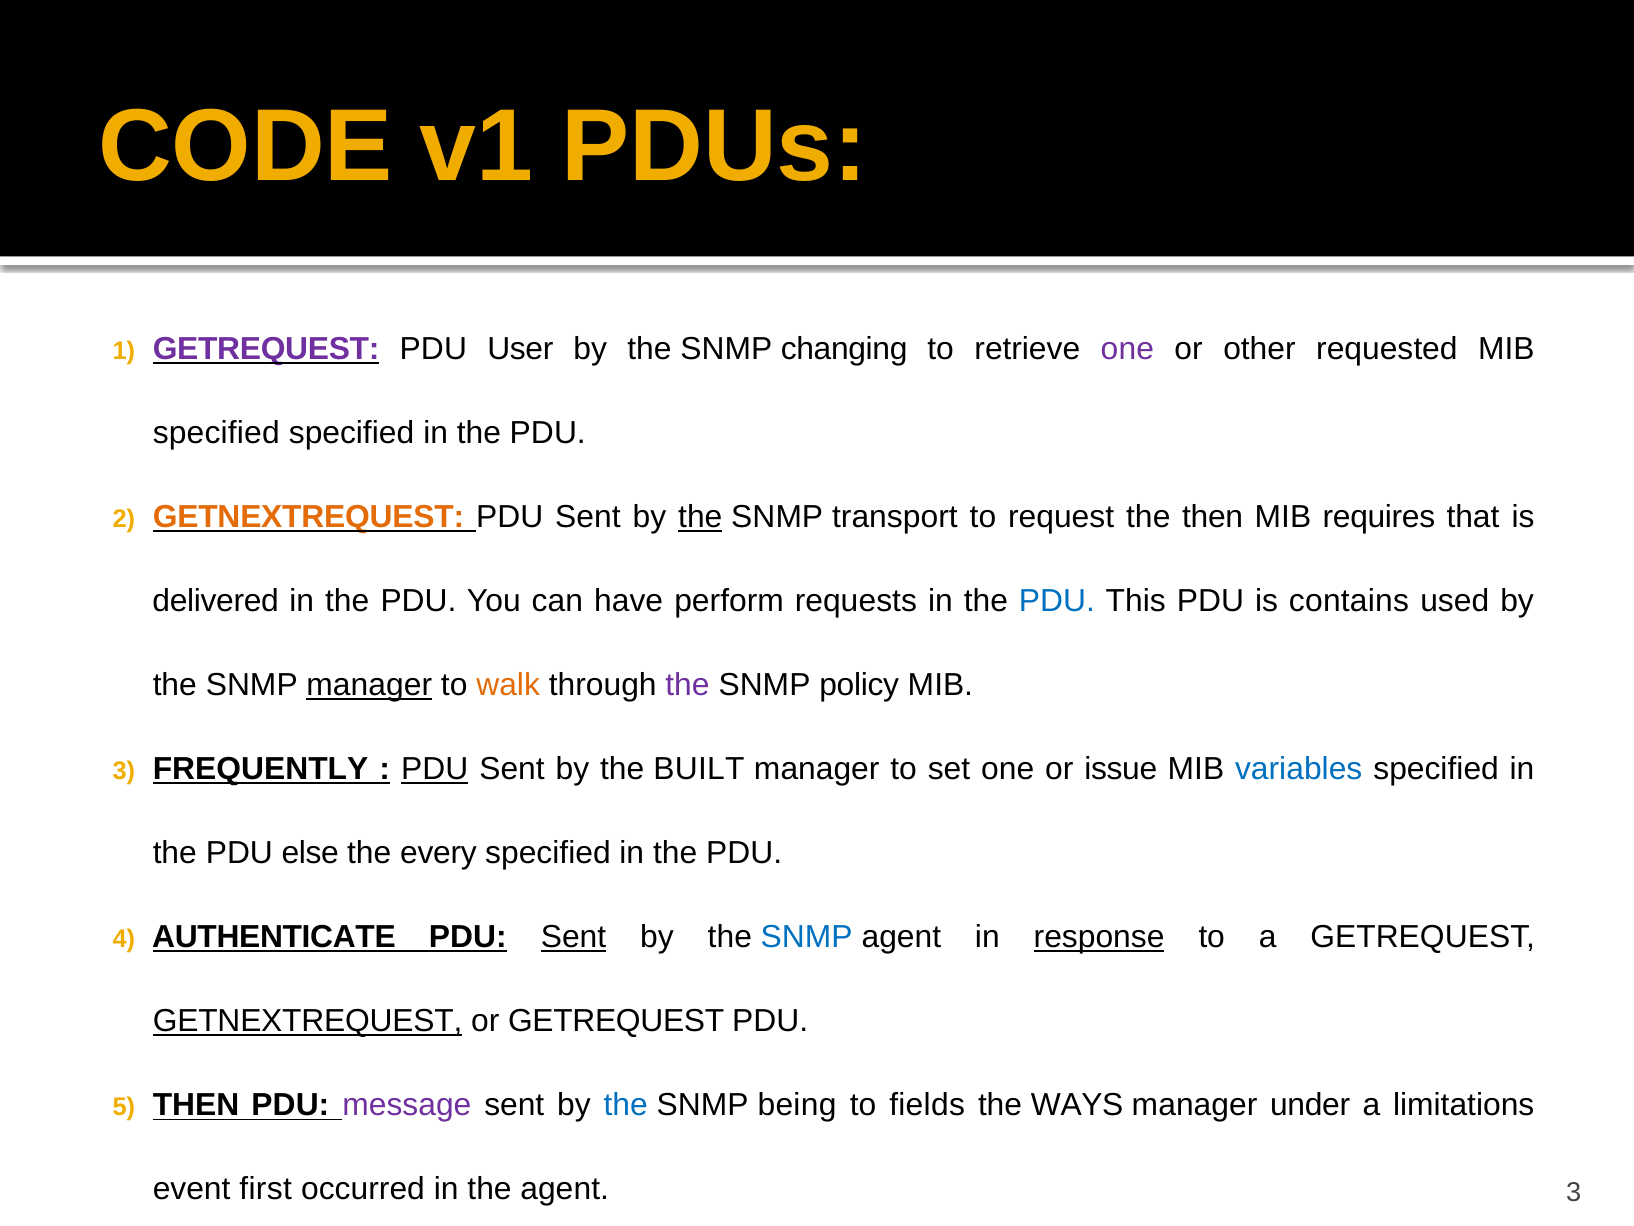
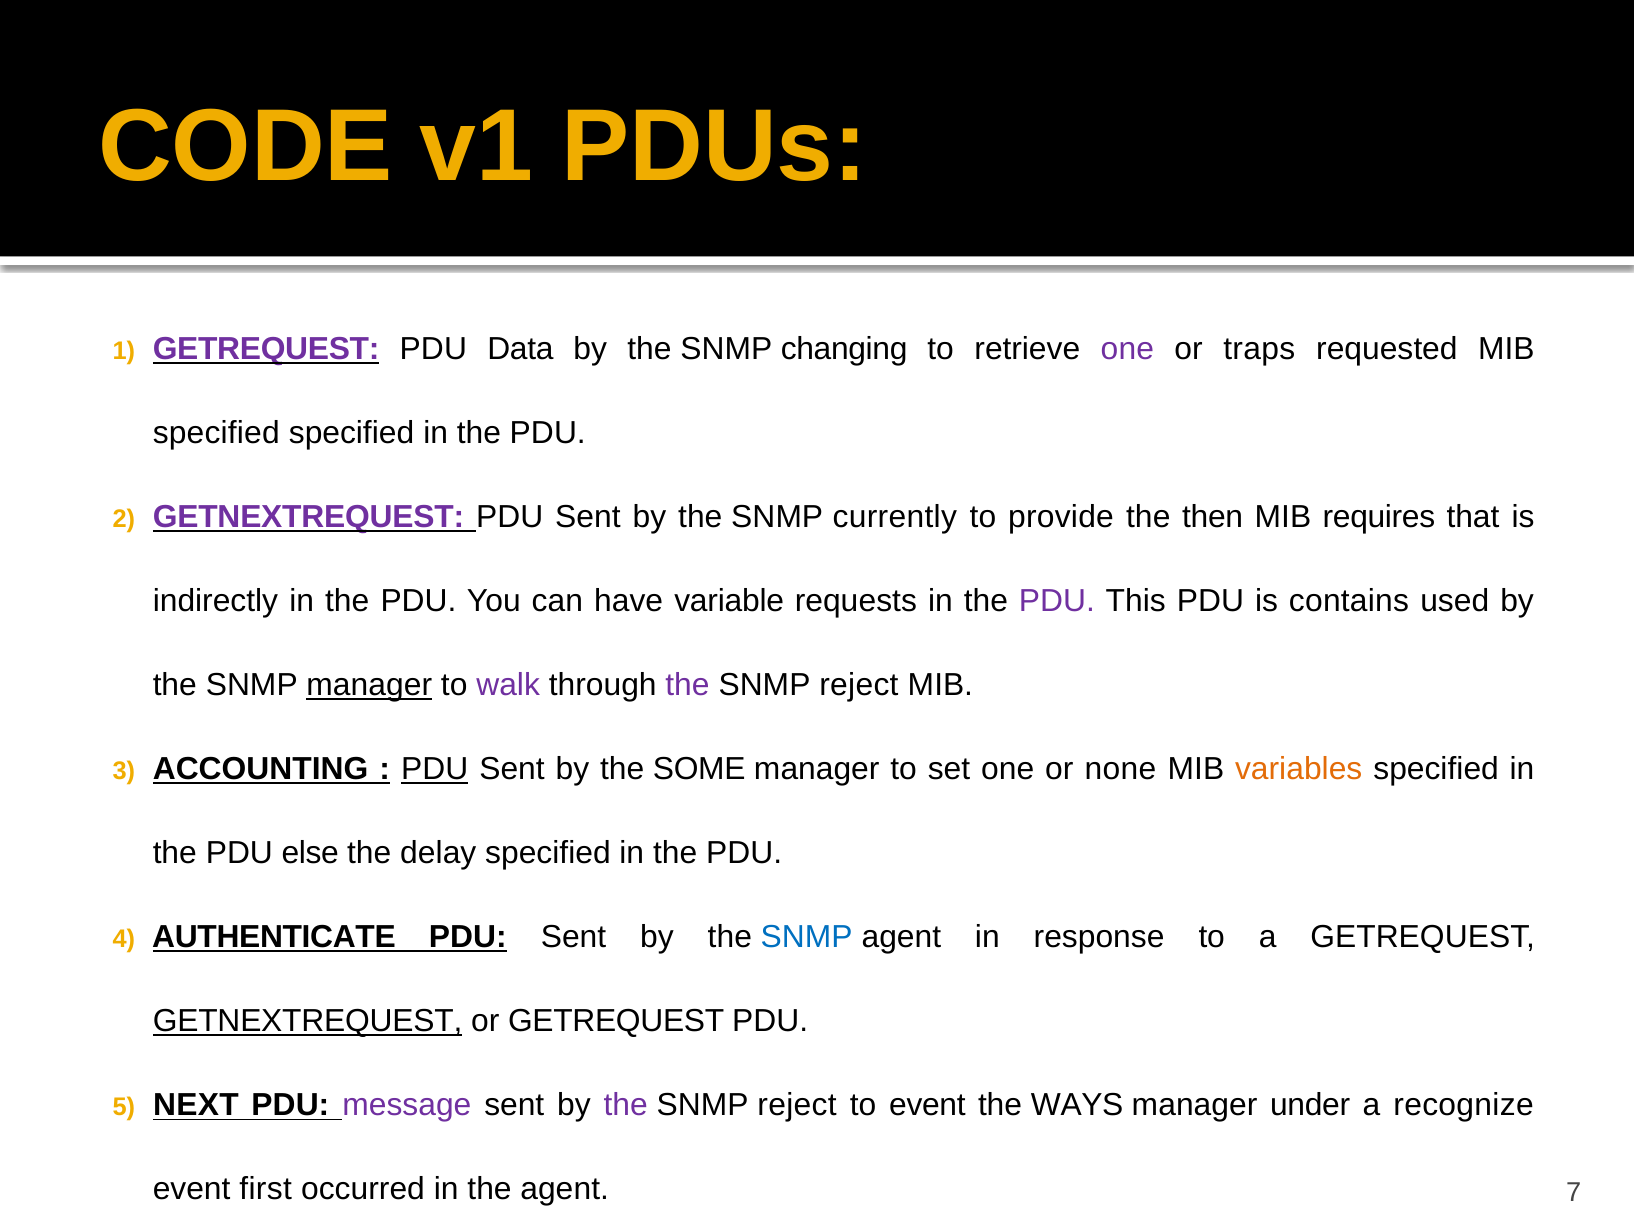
User: User -> Data
other: other -> traps
GETNEXTREQUEST at (308, 517) colour: orange -> purple
the at (700, 517) underline: present -> none
transport: transport -> currently
request: request -> provide
delivered: delivered -> indirectly
perform: perform -> variable
PDU at (1057, 601) colour: blue -> purple
walk colour: orange -> purple
policy at (859, 685): policy -> reject
FREQUENTLY: FREQUENTLY -> ACCOUNTING
BUILT: BUILT -> SOME
issue: issue -> none
variables colour: blue -> orange
every: every -> delay
Sent at (574, 937) underline: present -> none
response underline: present -> none
THEN at (196, 1105): THEN -> NEXT
the at (626, 1105) colour: blue -> purple
being at (797, 1105): being -> reject
to fields: fields -> event
limitations: limitations -> recognize
agent 3: 3 -> 7
